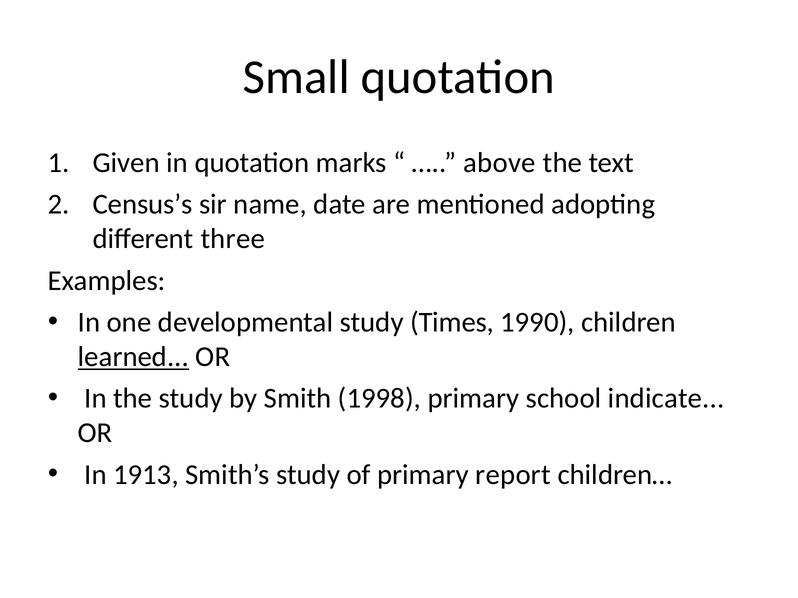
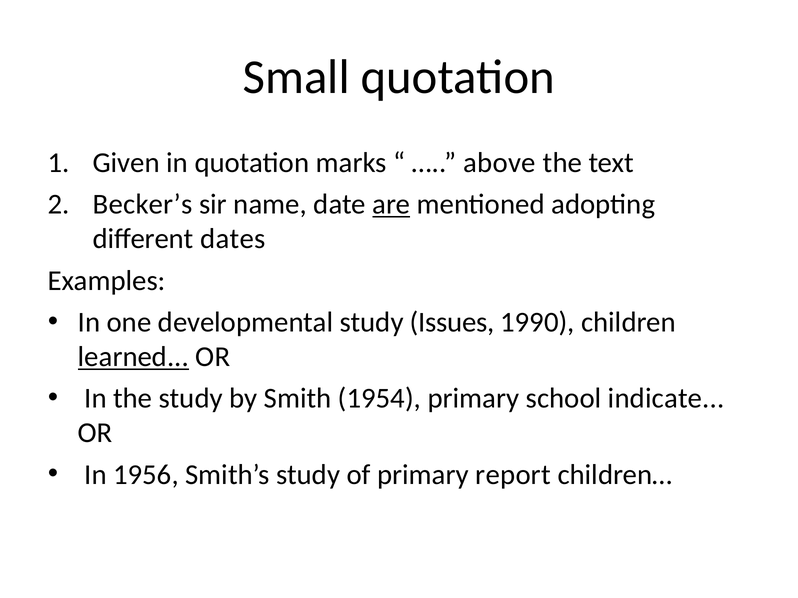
Census’s: Census’s -> Becker’s
are underline: none -> present
three: three -> dates
Times: Times -> Issues
1998: 1998 -> 1954
1913: 1913 -> 1956
